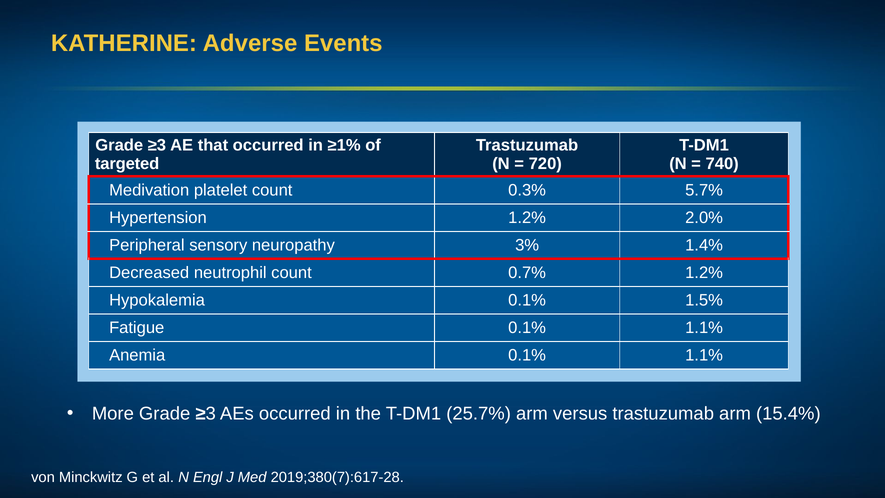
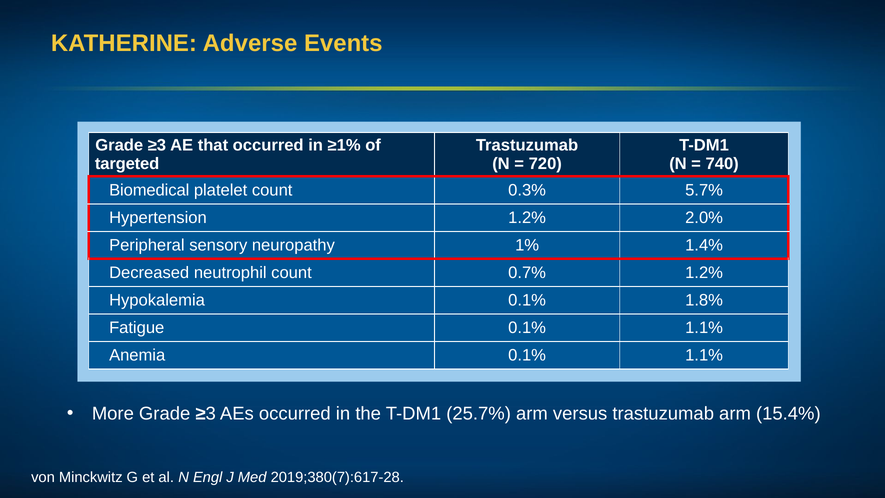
Medivation: Medivation -> Biomedical
3%: 3% -> 1%
1.5%: 1.5% -> 1.8%
